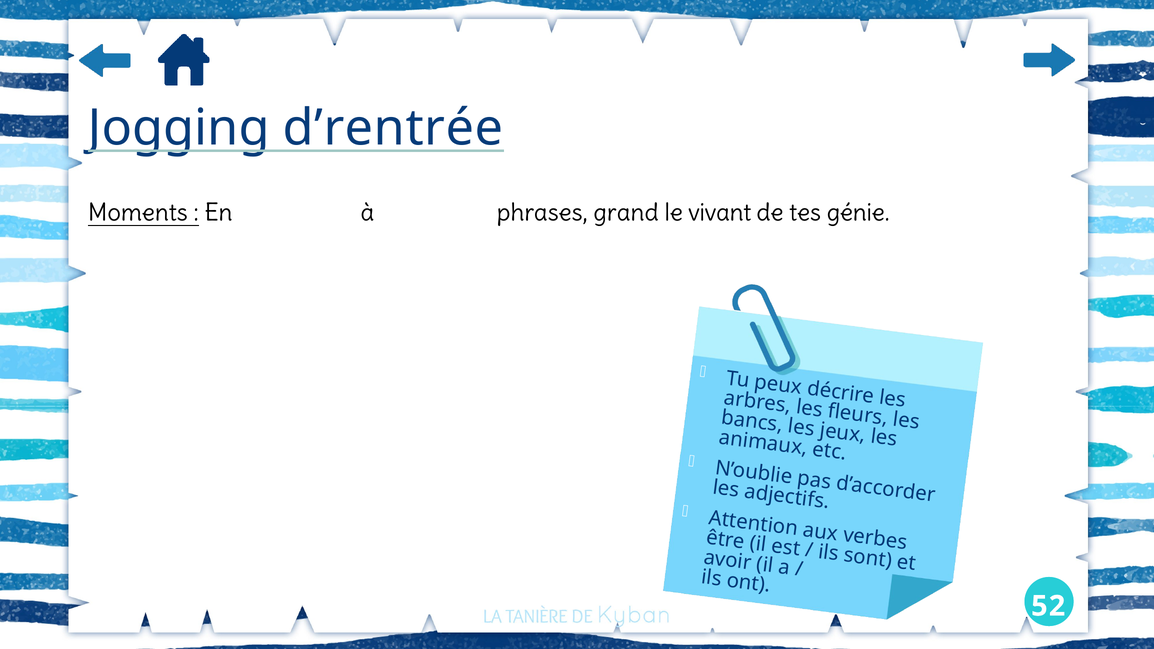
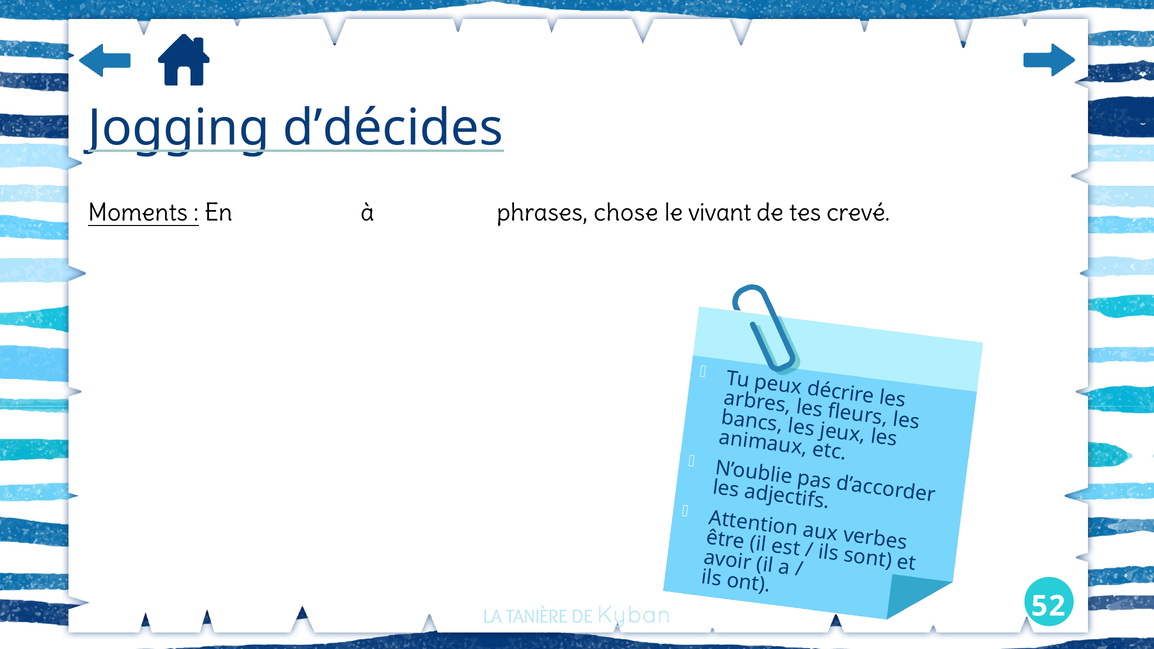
d’rentrée: d’rentrée -> d’décides
grand: grand -> chose
génie: génie -> crevé
